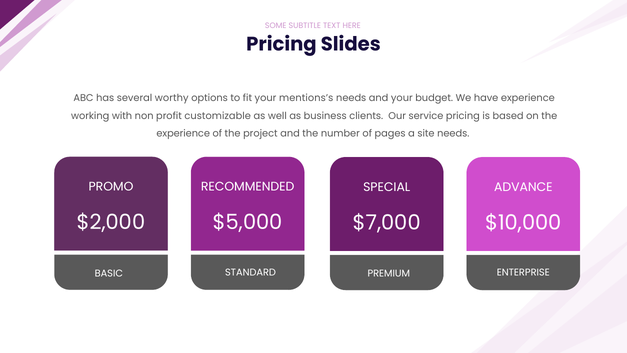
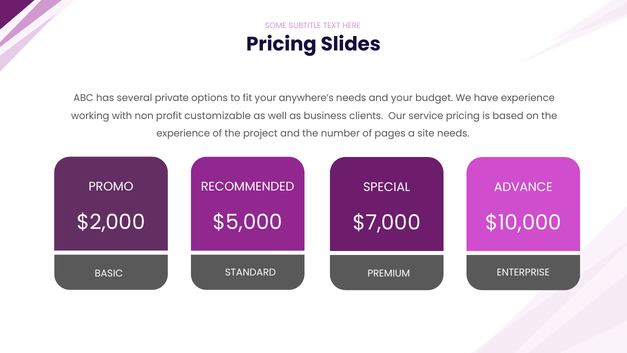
worthy: worthy -> private
mentions’s: mentions’s -> anywhere’s
